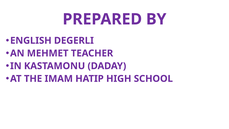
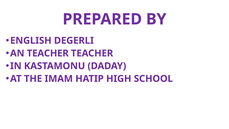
AN MEHMET: MEHMET -> TEACHER
